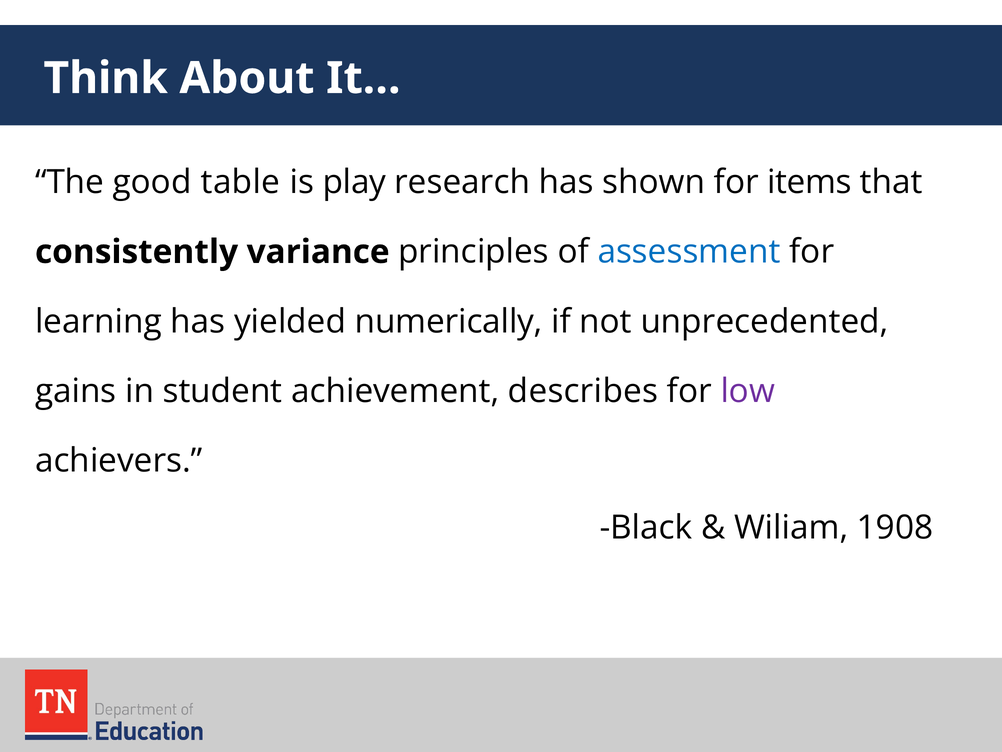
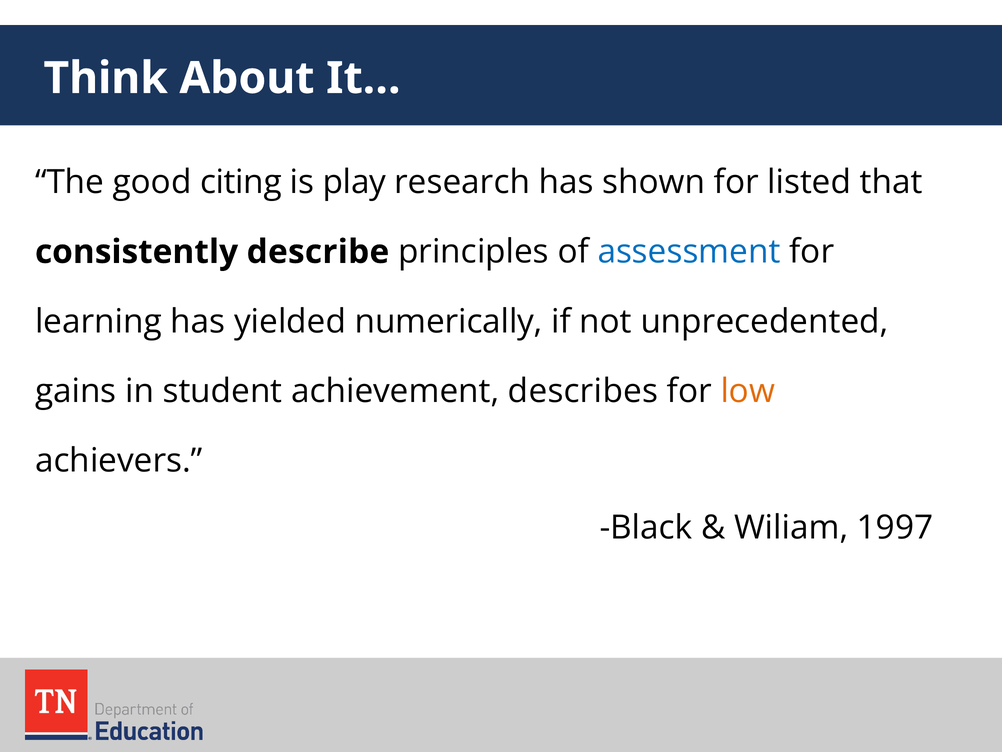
table: table -> citing
items: items -> listed
variance: variance -> describe
low colour: purple -> orange
1908: 1908 -> 1997
